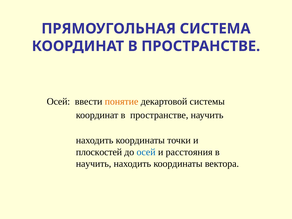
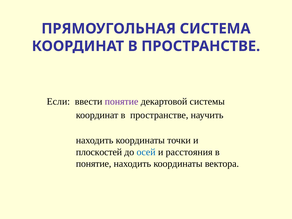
Осей at (58, 101): Осей -> Если
понятие at (122, 101) colour: orange -> purple
научить at (94, 164): научить -> понятие
